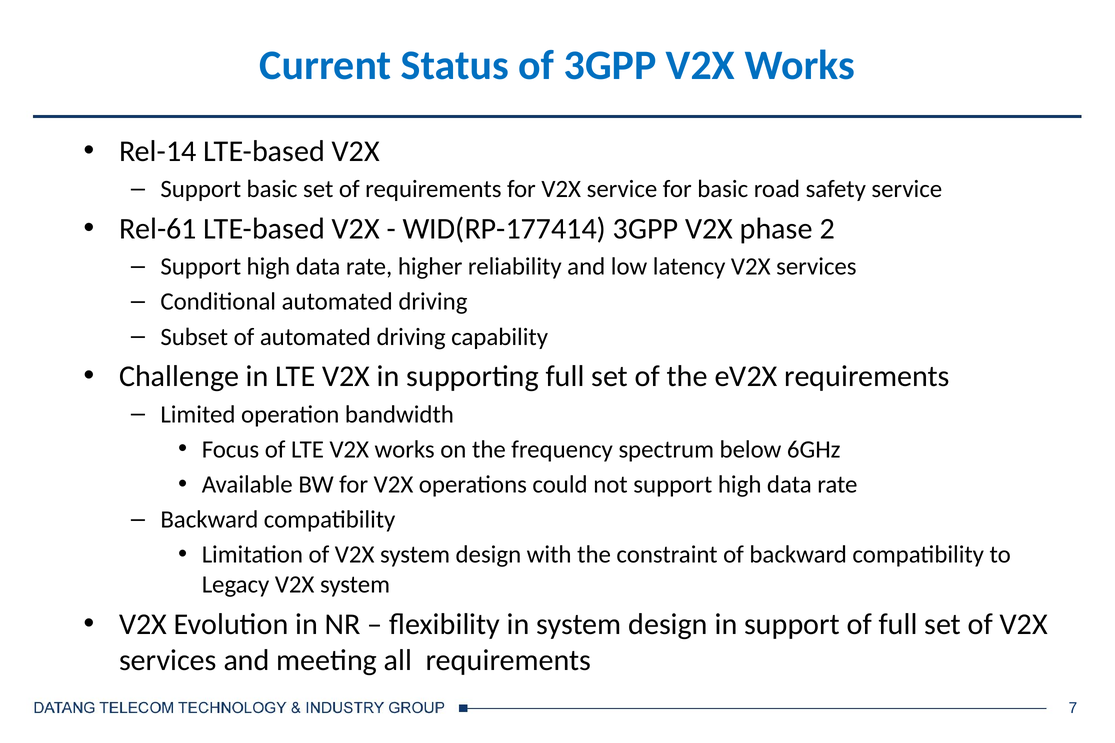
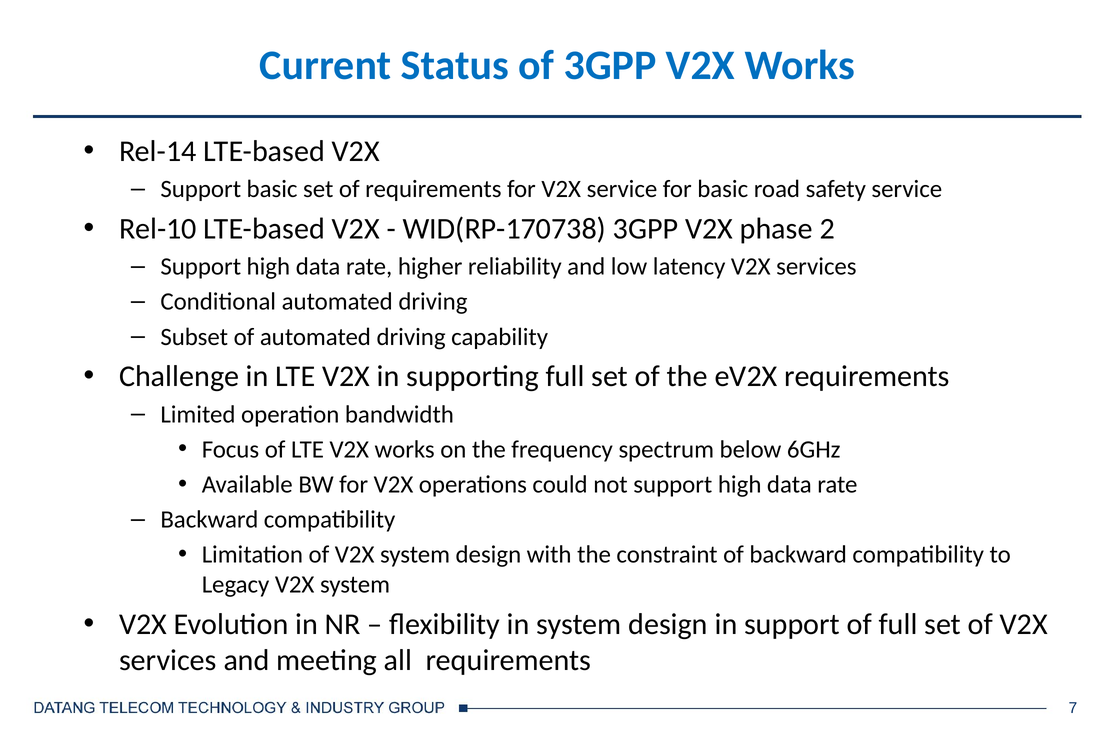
Rel-61: Rel-61 -> Rel-10
WID(RP-177414: WID(RP-177414 -> WID(RP-170738
